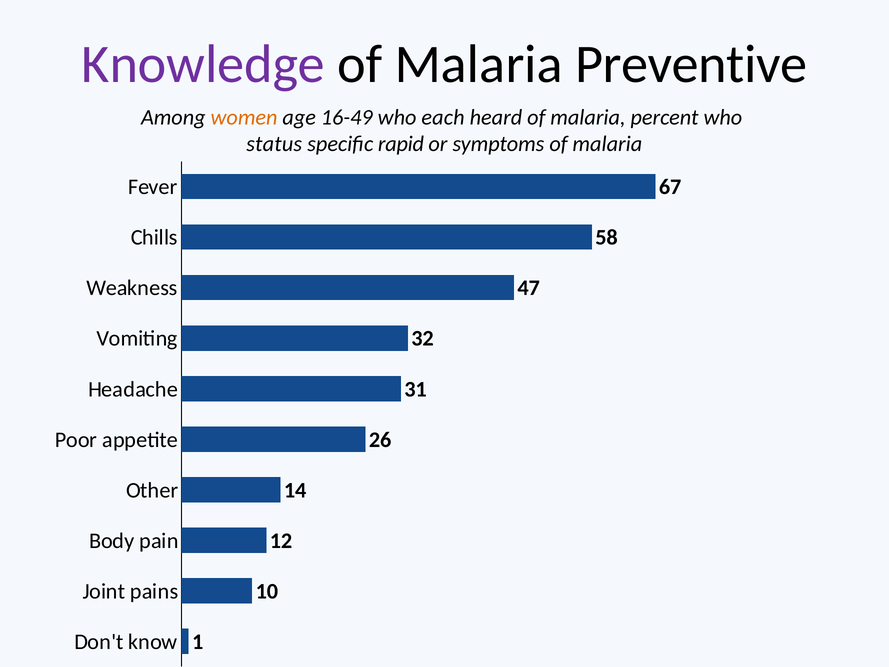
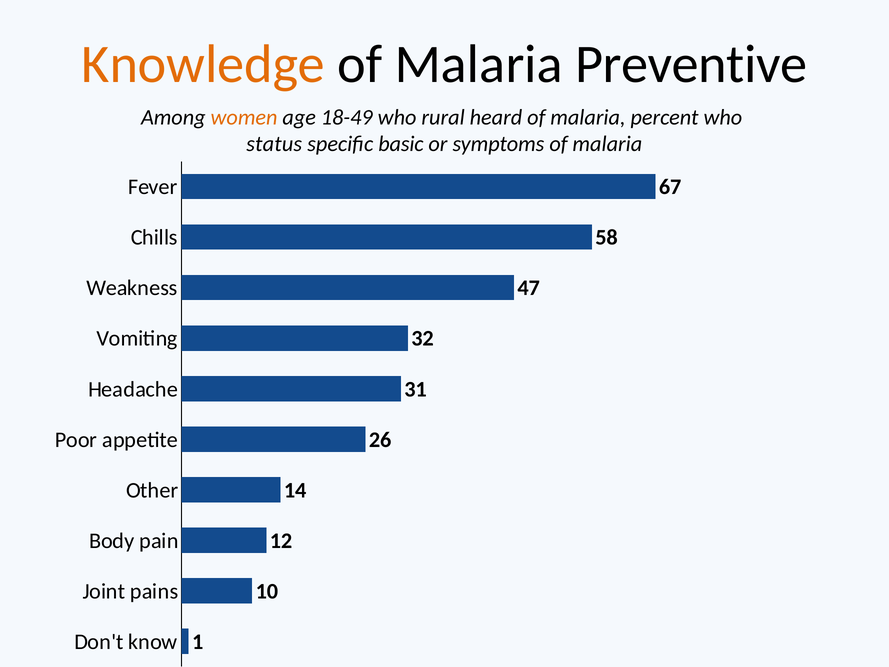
Knowledge colour: purple -> orange
16-49: 16-49 -> 18-49
each: each -> rural
rapid: rapid -> basic
